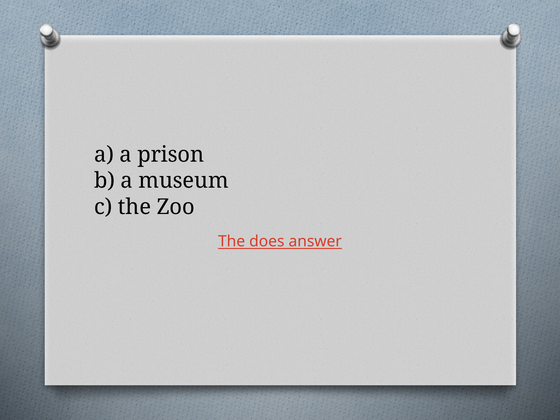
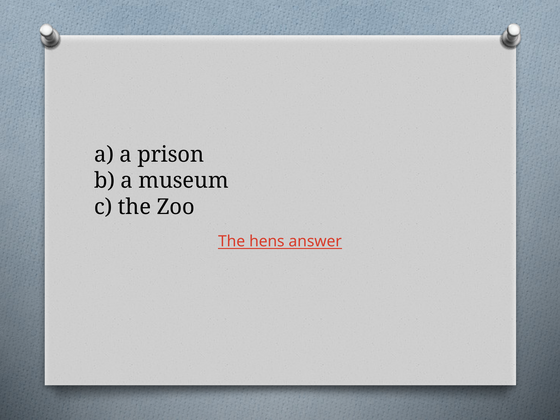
does: does -> hens
